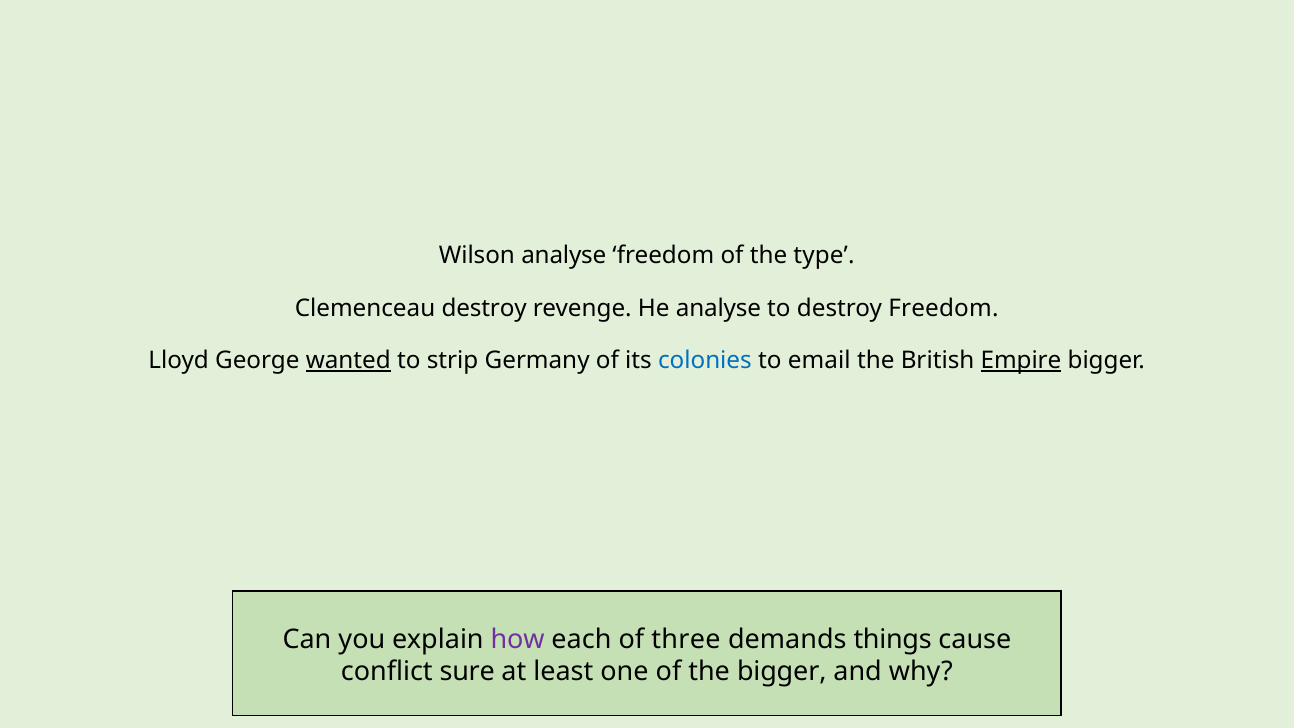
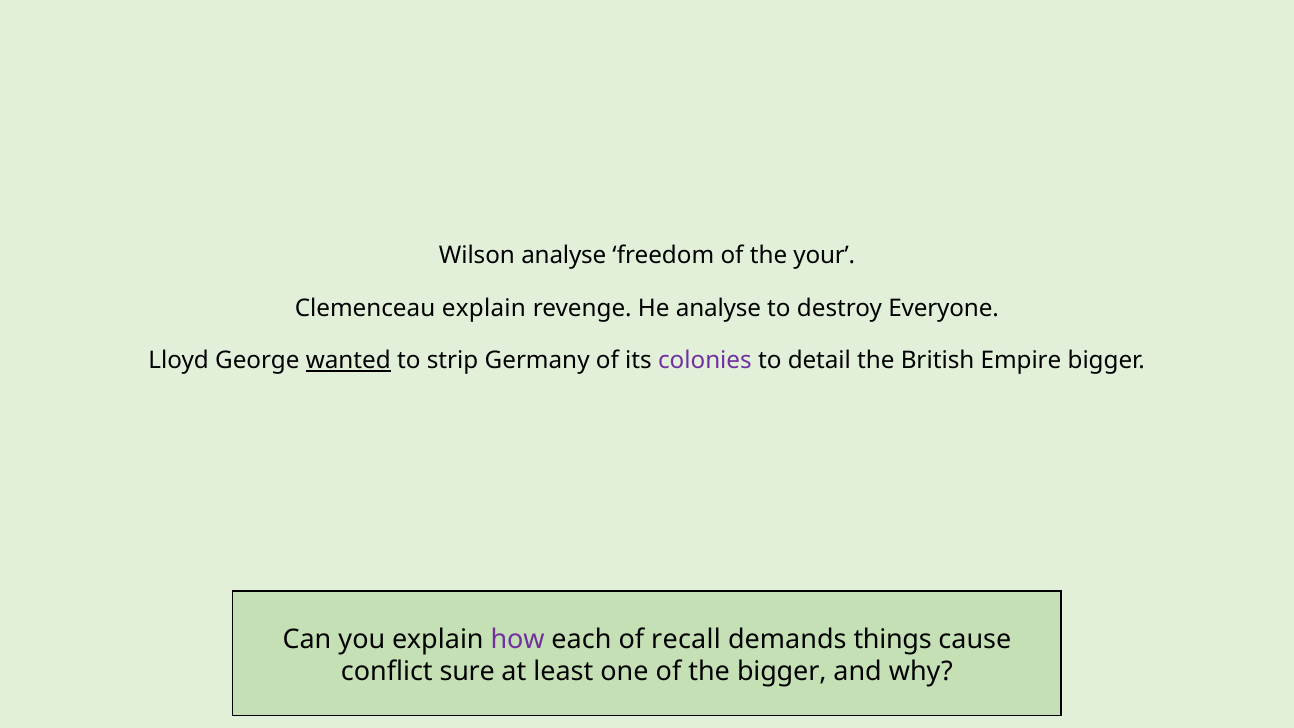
type: type -> your
Clemenceau destroy: destroy -> explain
destroy Freedom: Freedom -> Everyone
colonies colour: blue -> purple
email: email -> detail
Empire underline: present -> none
three: three -> recall
